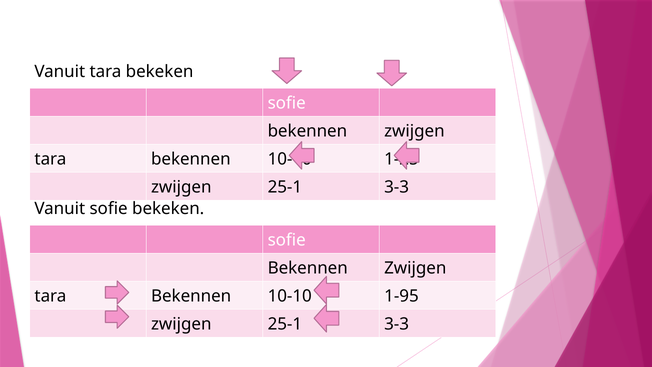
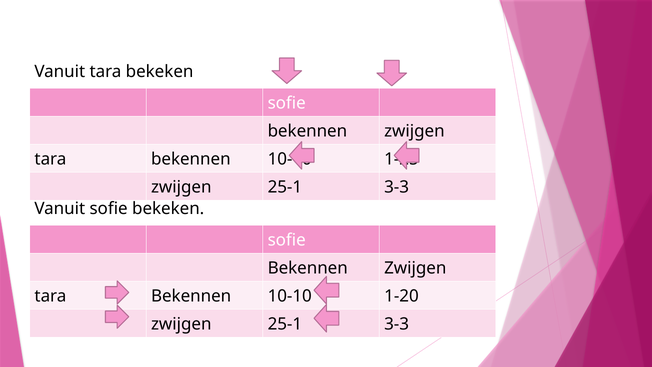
1-95: 1-95 -> 1-20
